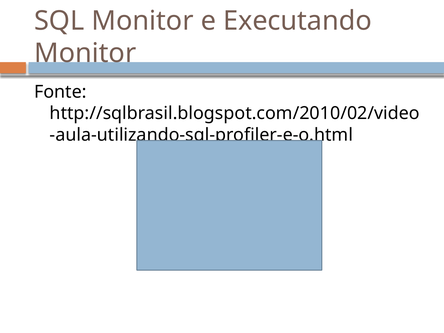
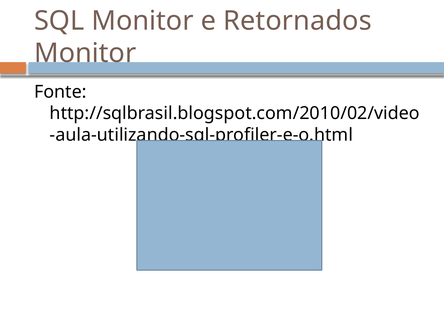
Executando: Executando -> Retornados
